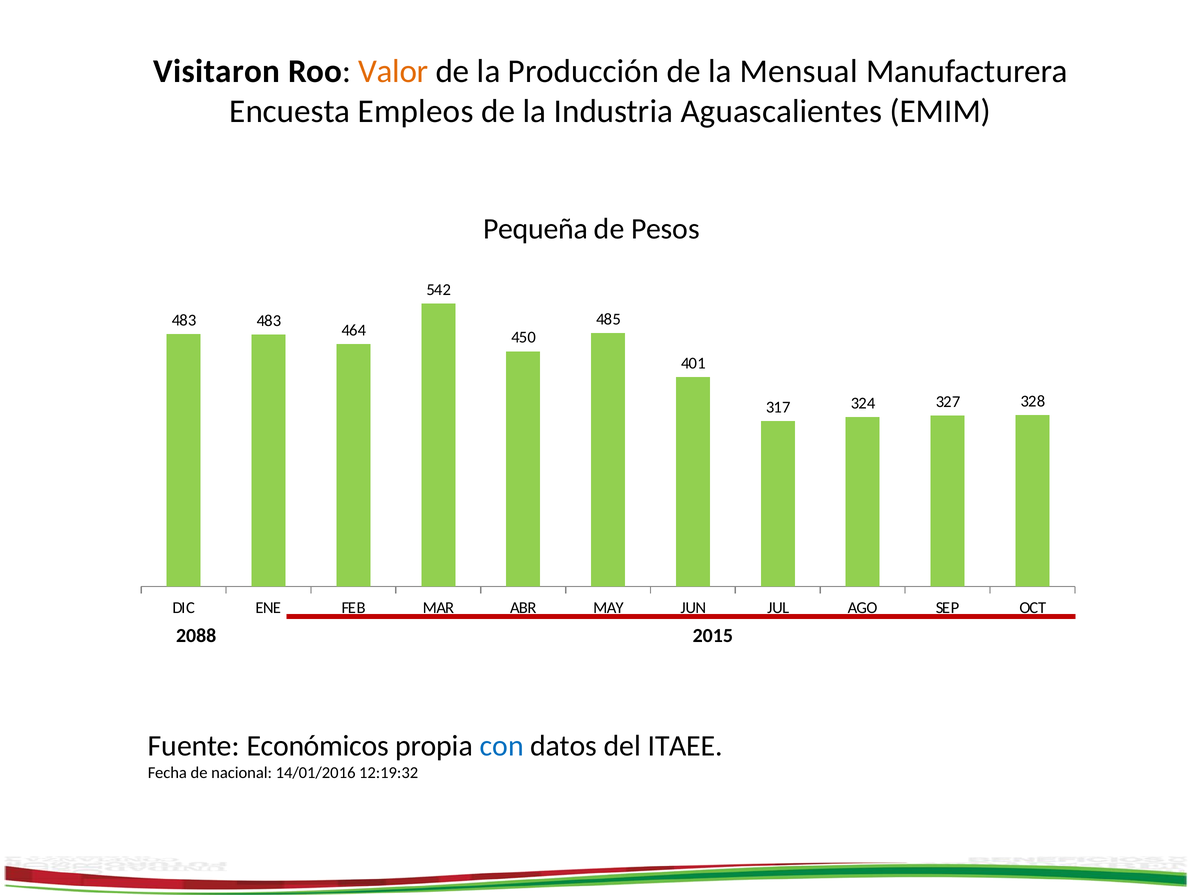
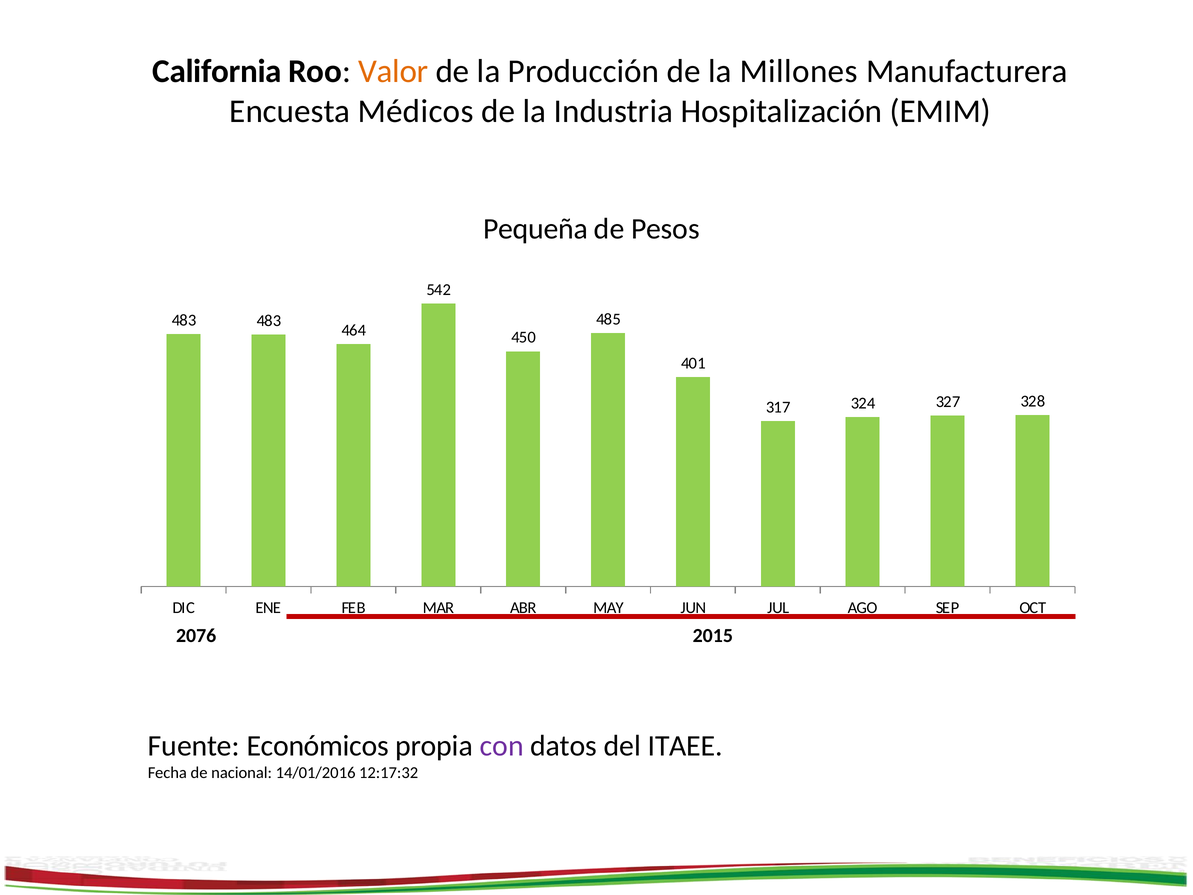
Visitaron: Visitaron -> California
Mensual: Mensual -> Millones
Empleos: Empleos -> Médicos
Aguascalientes: Aguascalientes -> Hospitalización
2088: 2088 -> 2076
con colour: blue -> purple
12:19:32: 12:19:32 -> 12:17:32
